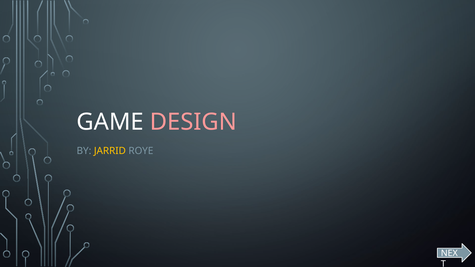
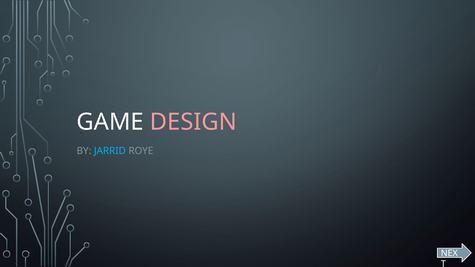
JARRID colour: yellow -> light blue
